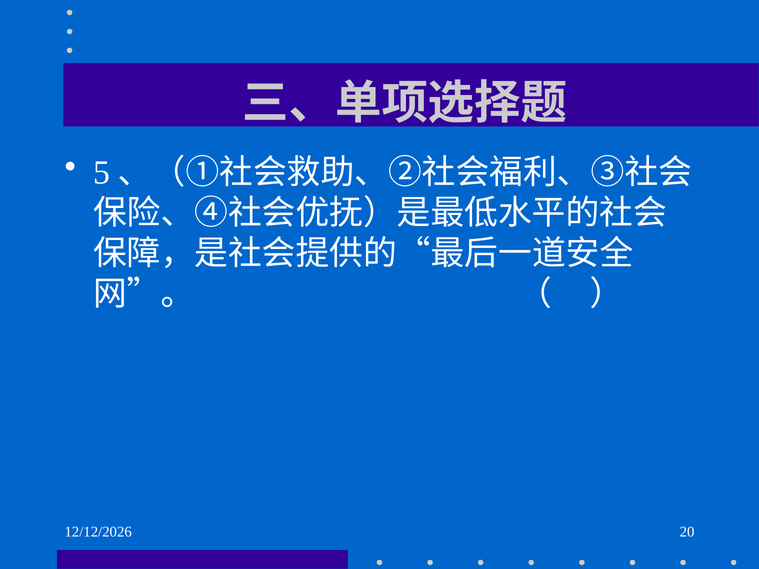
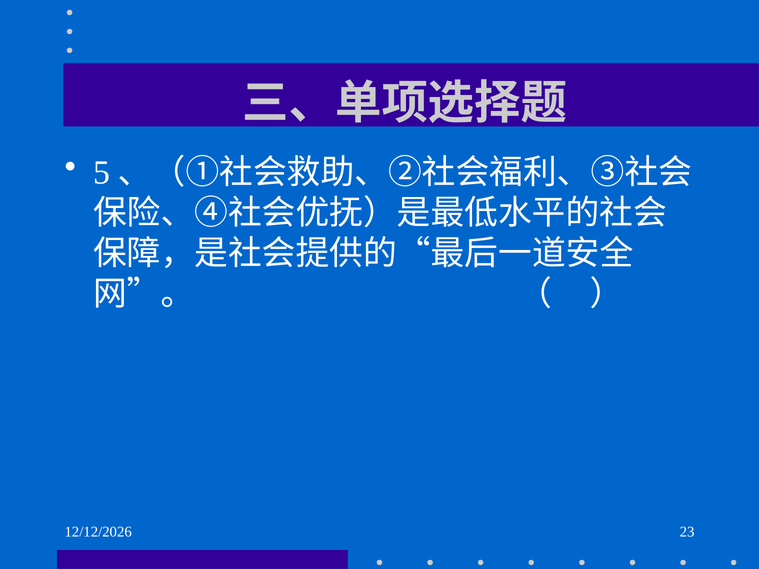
20: 20 -> 23
